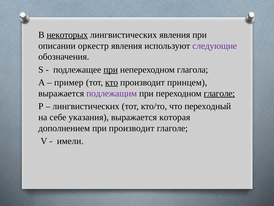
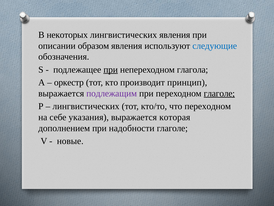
некоторых underline: present -> none
оркестр: оркестр -> образом
следующие colour: purple -> blue
пример: пример -> оркестр
кто underline: present -> none
принцем: принцем -> принцип
что переходный: переходный -> переходном
при производит: производит -> надобности
имели: имели -> новые
